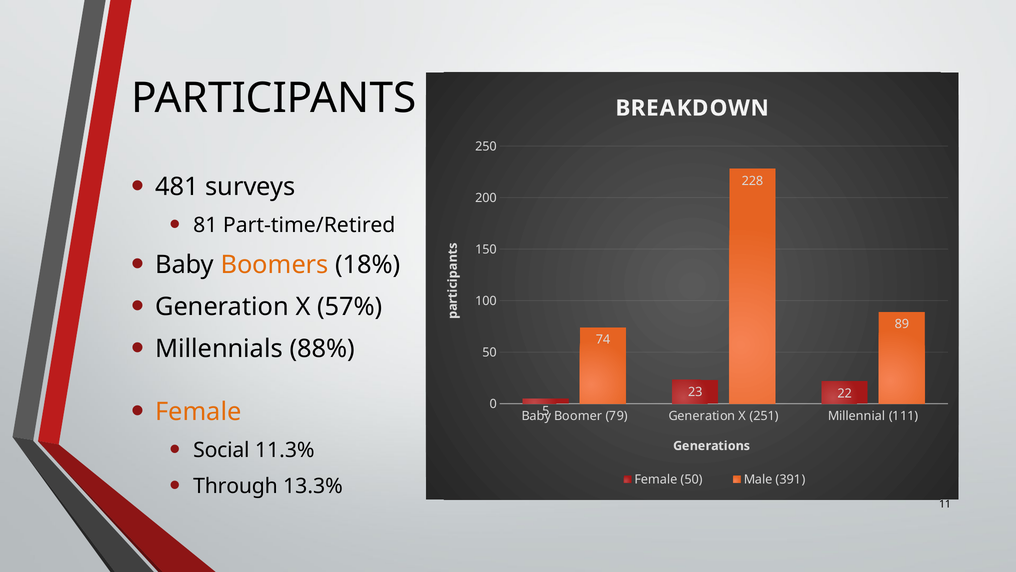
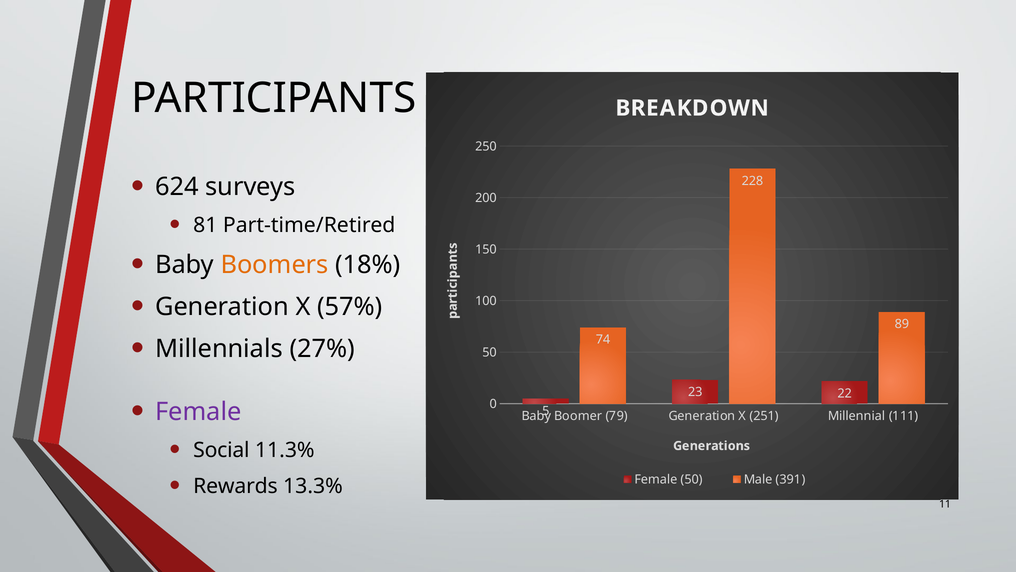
481: 481 -> 624
88%: 88% -> 27%
Female at (198, 411) colour: orange -> purple
Through: Through -> Rewards
